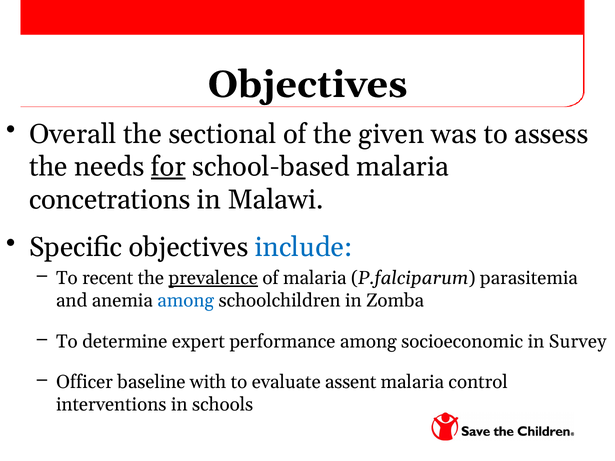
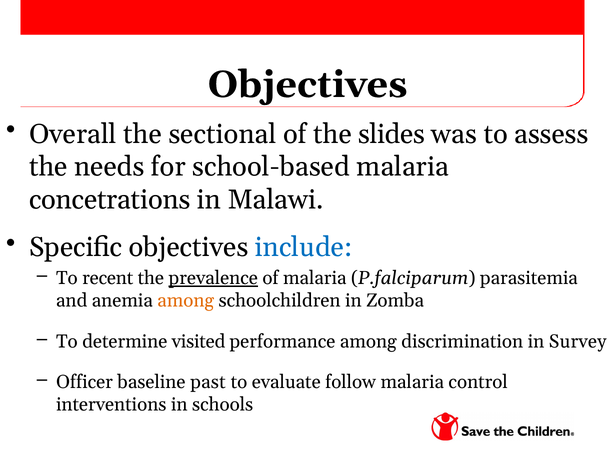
given: given -> slides
for underline: present -> none
among at (186, 301) colour: blue -> orange
expert: expert -> visited
socioeconomic: socioeconomic -> discrimination
with: with -> past
assent: assent -> follow
